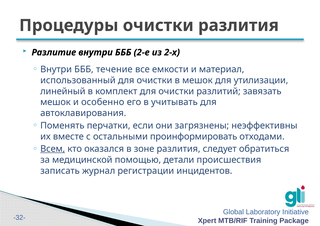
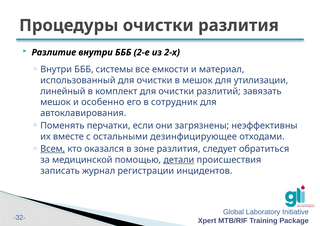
течение: течение -> системы
учитывать: учитывать -> сотрудник
проинформировать: проинформировать -> дезинфицирующее
детали underline: none -> present
